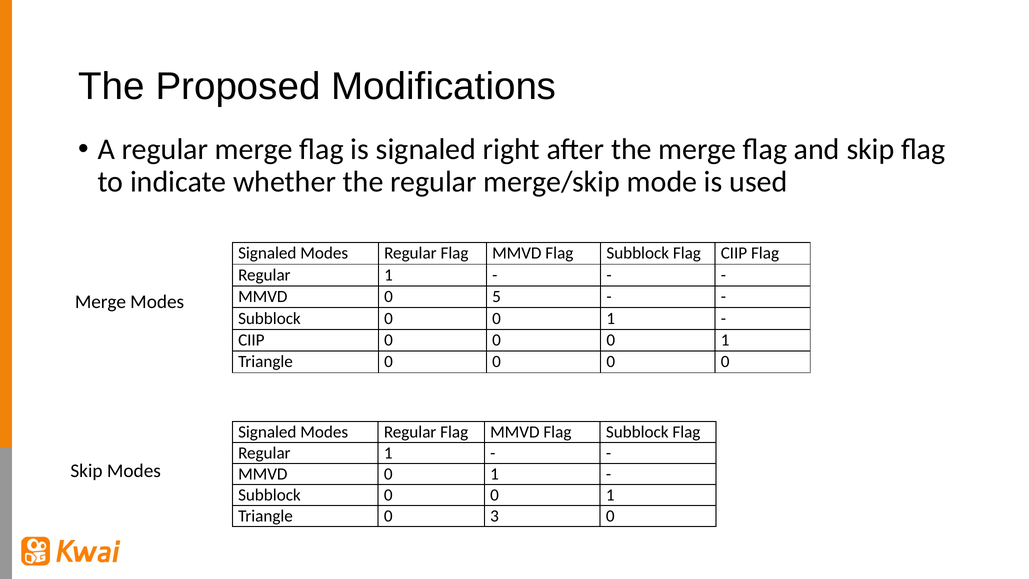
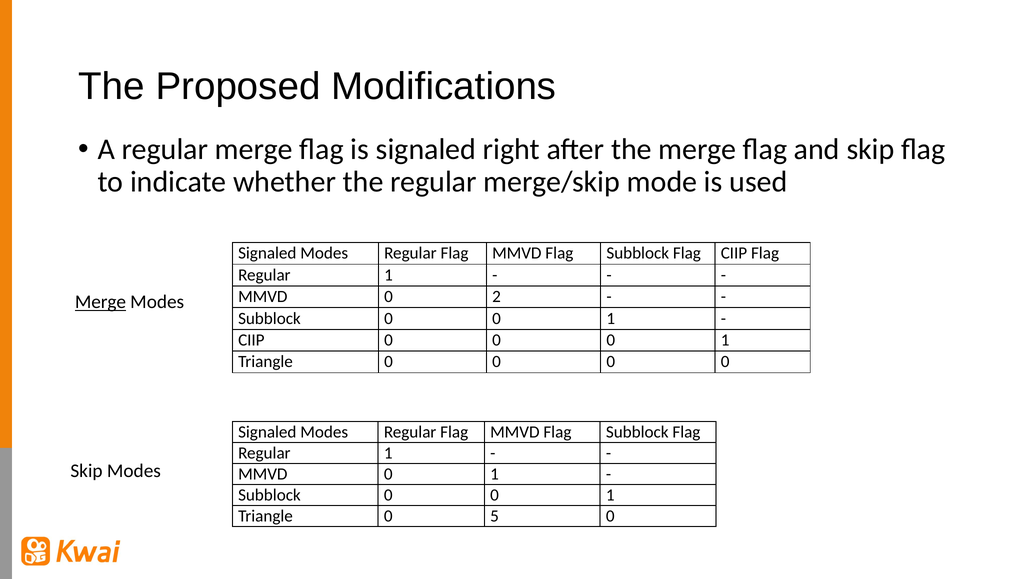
5: 5 -> 2
Merge at (100, 302) underline: none -> present
3: 3 -> 5
